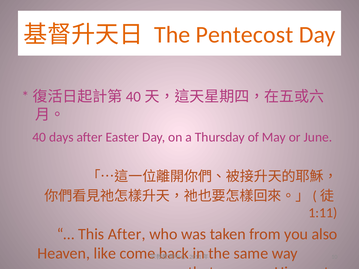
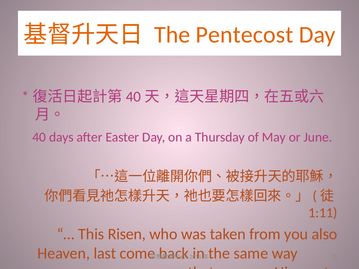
This After: After -> Risen
like: like -> last
